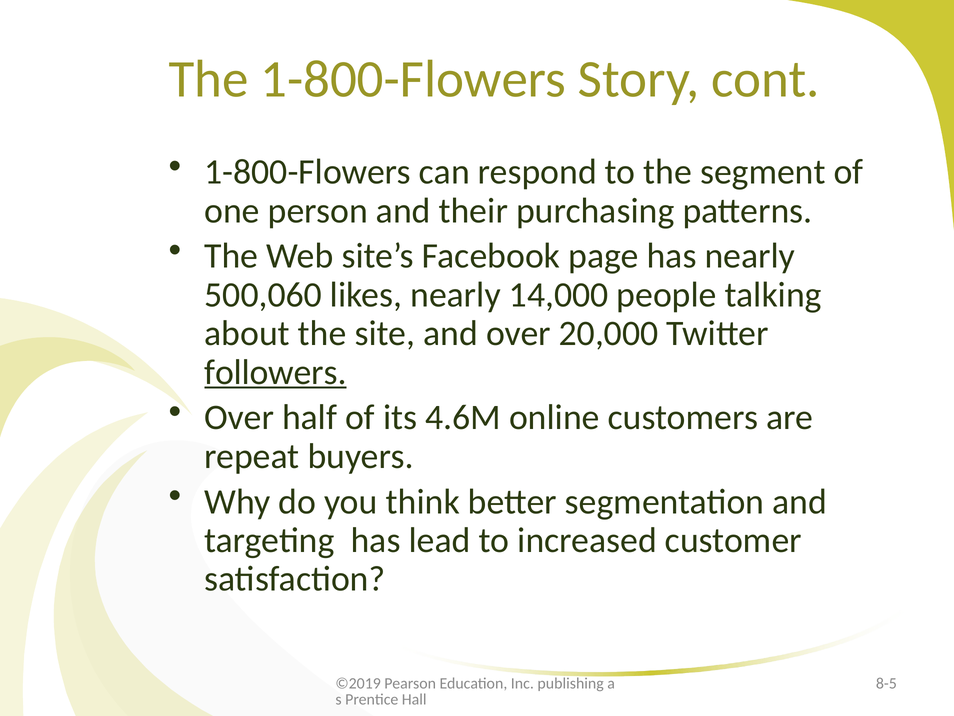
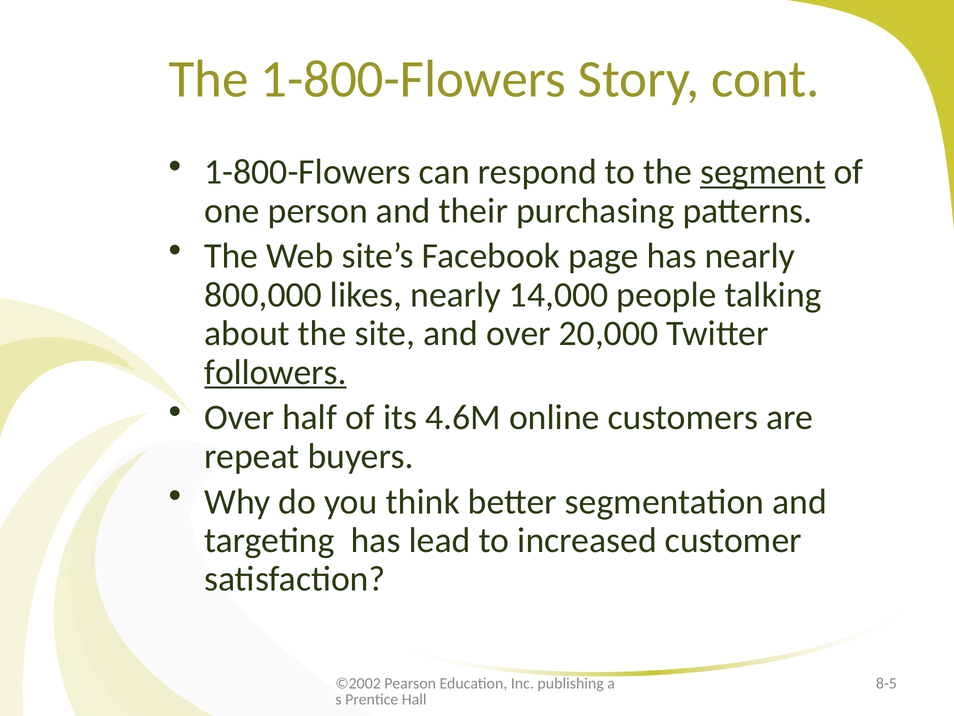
segment underline: none -> present
500,060: 500,060 -> 800,000
©2019: ©2019 -> ©2002
